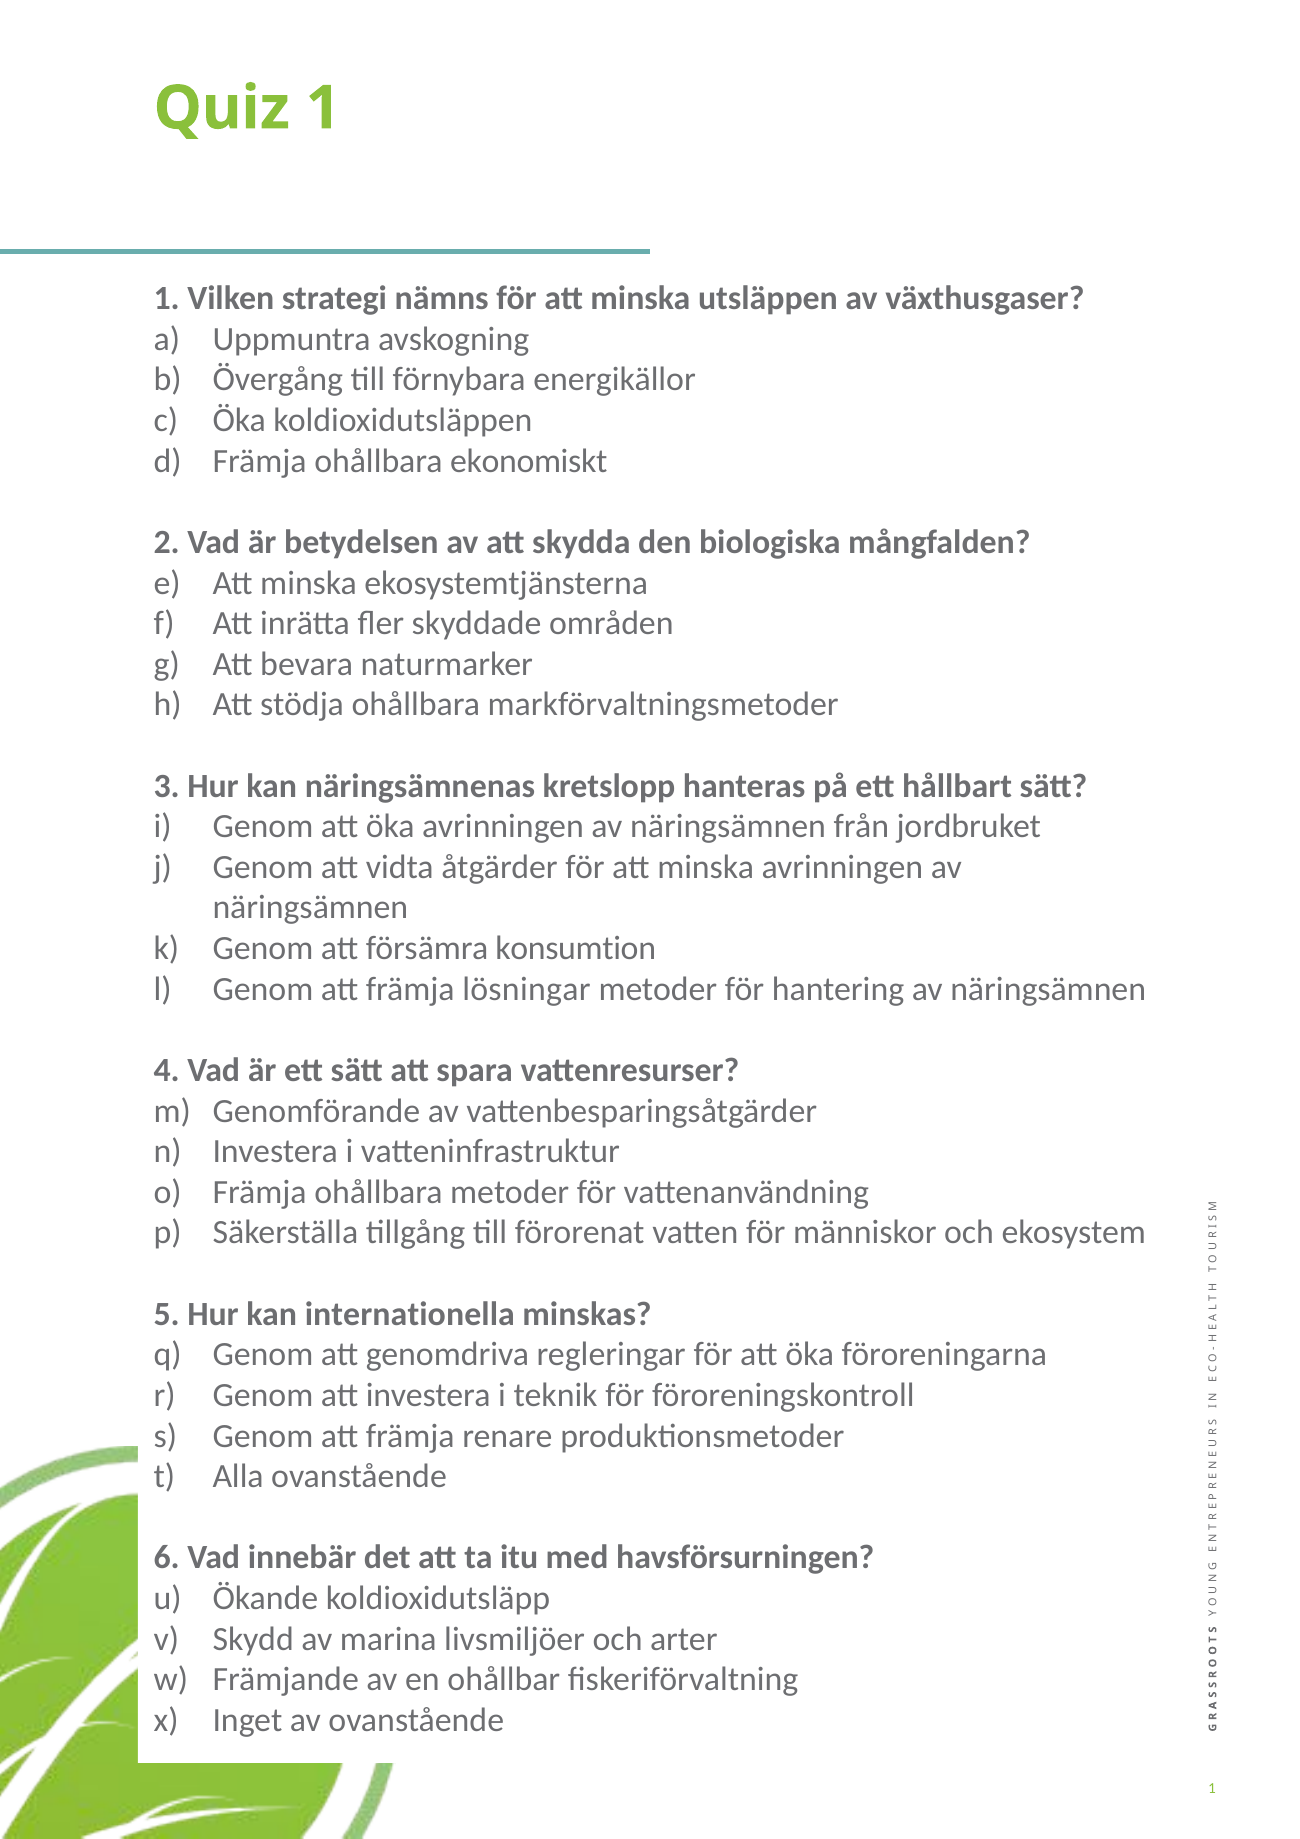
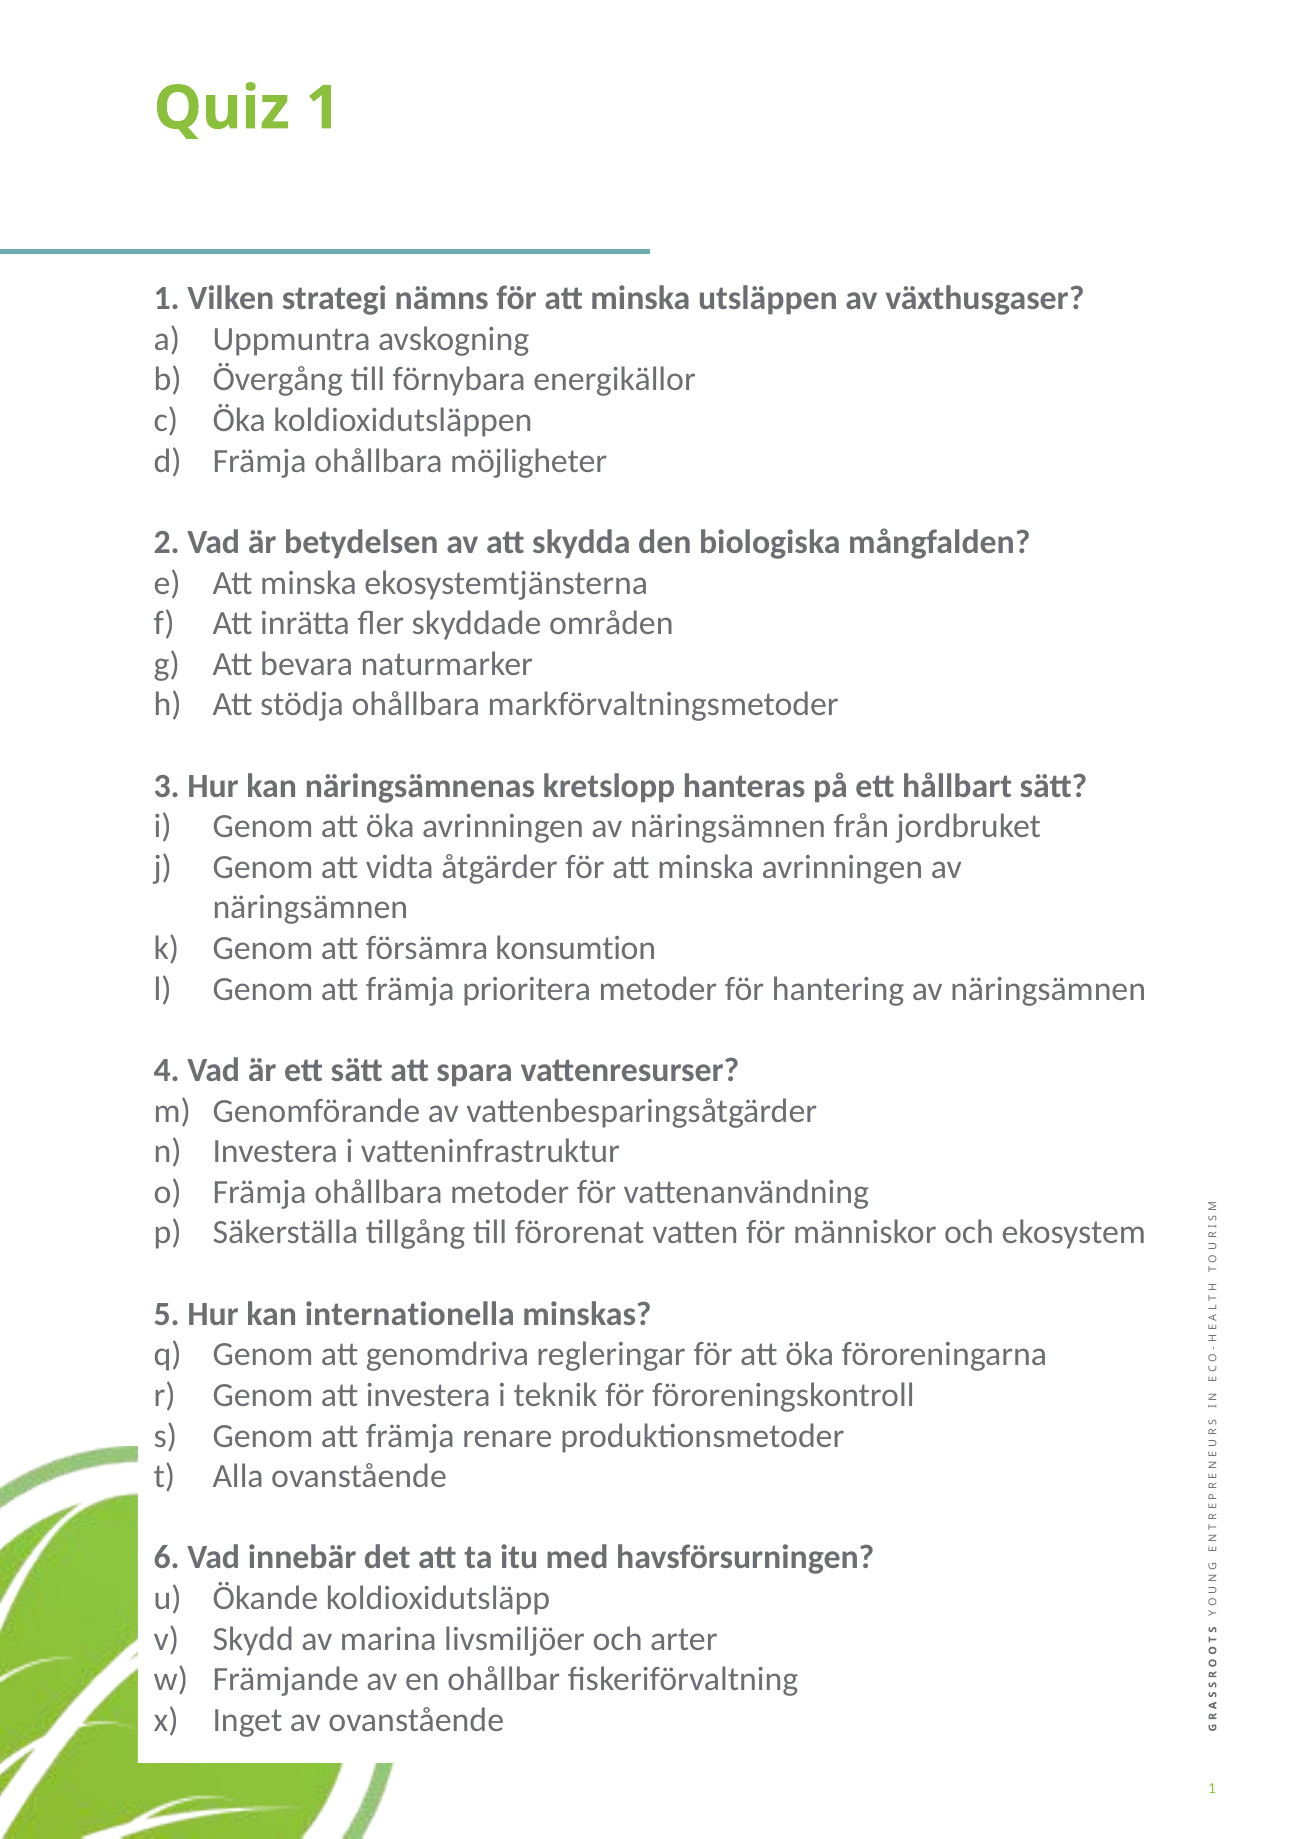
ekonomiskt: ekonomiskt -> möjligheter
lösningar: lösningar -> prioritera
